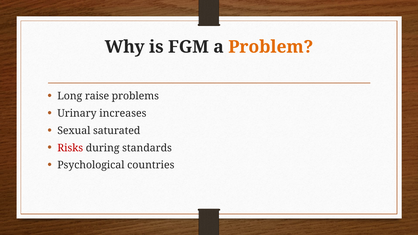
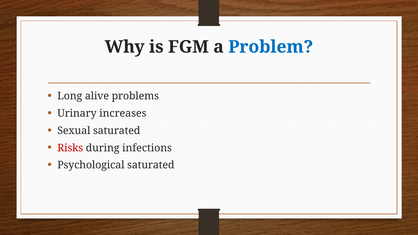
Problem colour: orange -> blue
raise: raise -> alive
standards: standards -> infections
Psychological countries: countries -> saturated
